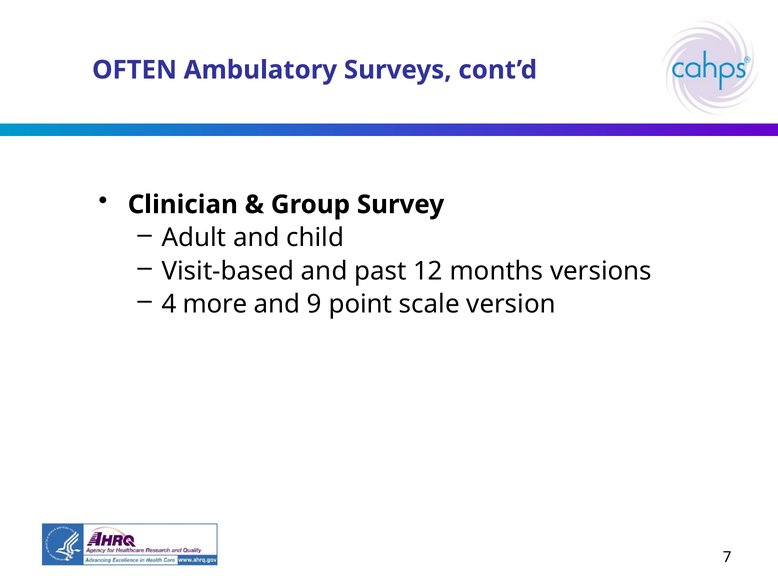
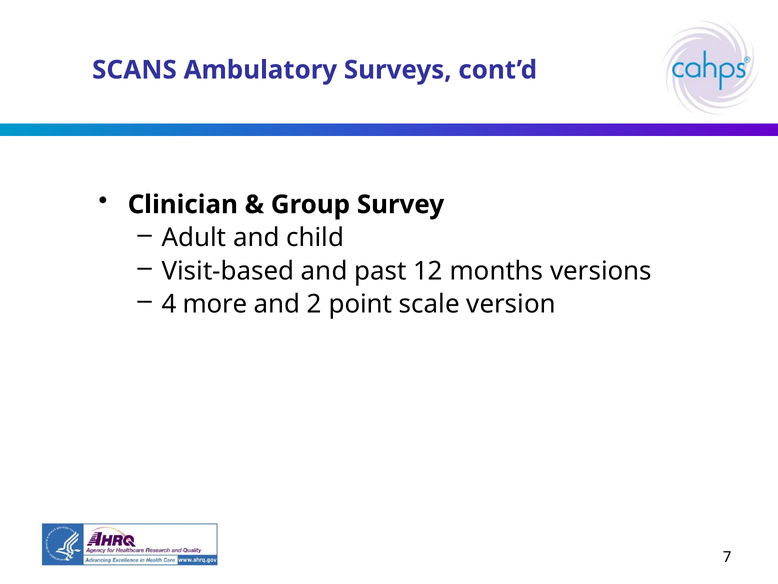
OFTEN: OFTEN -> SCANS
9: 9 -> 2
